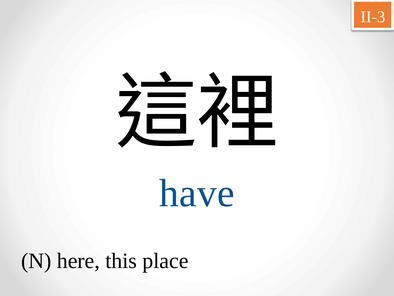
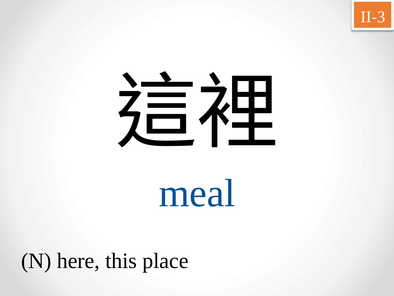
have: have -> meal
